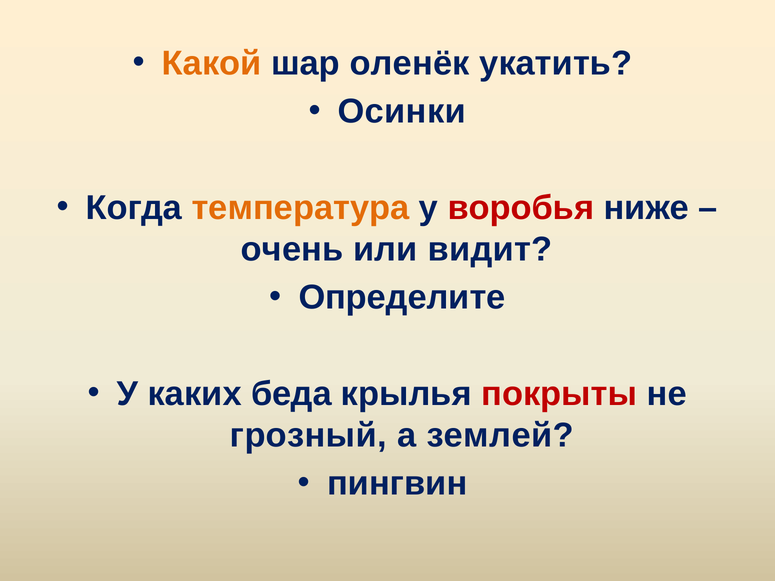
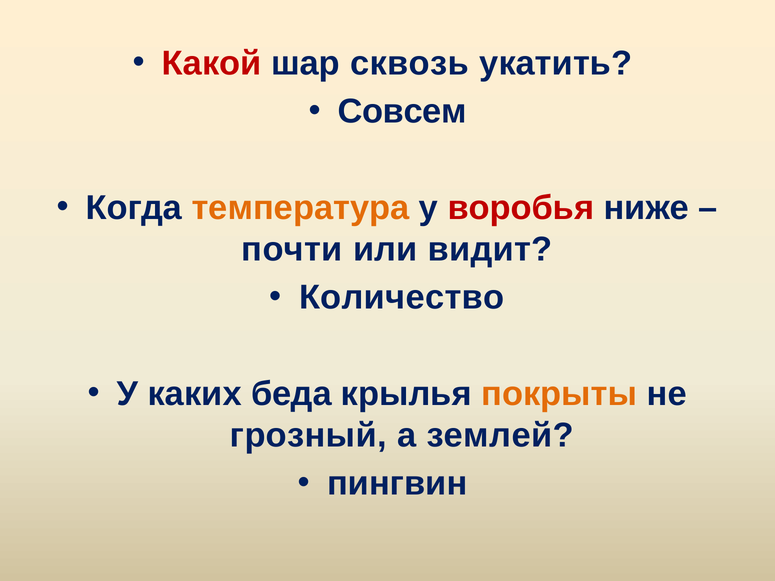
Какой colour: orange -> red
оленёк: оленёк -> сквозь
Осинки: Осинки -> Совсем
очень: очень -> почти
Определите: Определите -> Количество
покрыты colour: red -> orange
